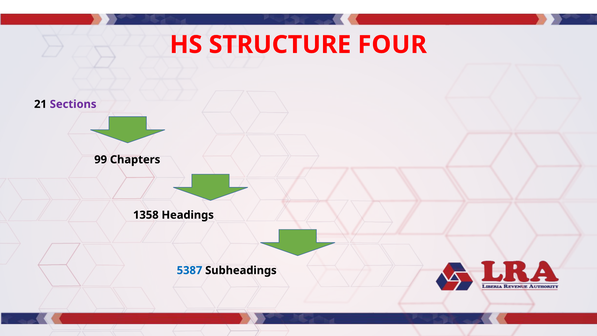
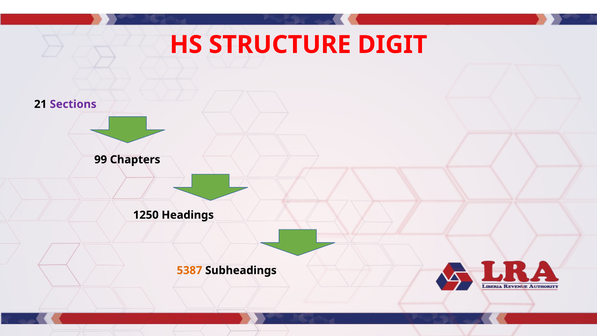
FOUR: FOUR -> DIGIT
1358: 1358 -> 1250
5387 colour: blue -> orange
